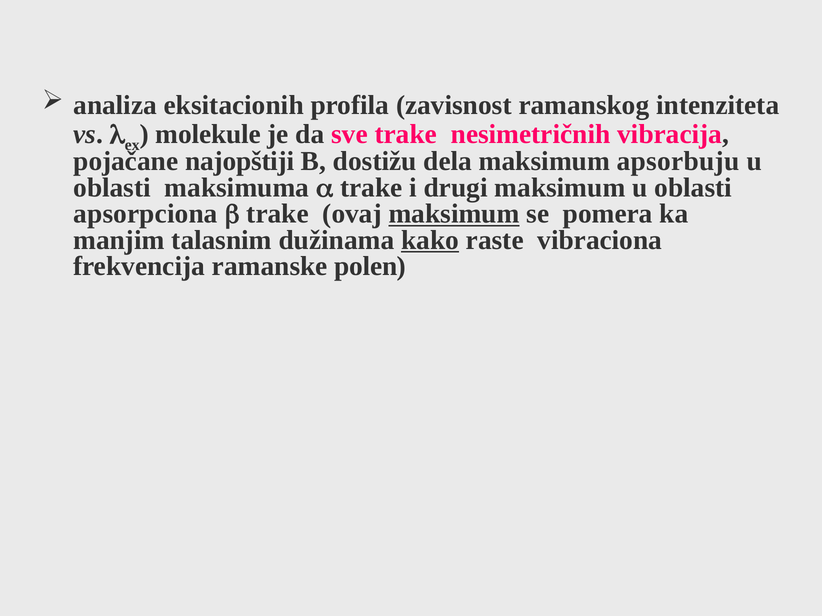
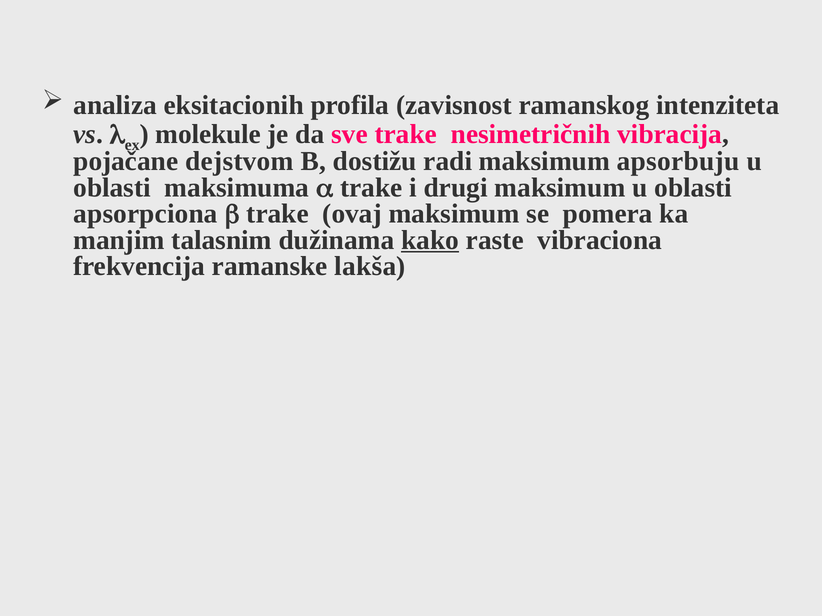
najopštiji: najopštiji -> dejstvom
dela: dela -> radi
maksimum at (454, 214) underline: present -> none
polen: polen -> lakša
